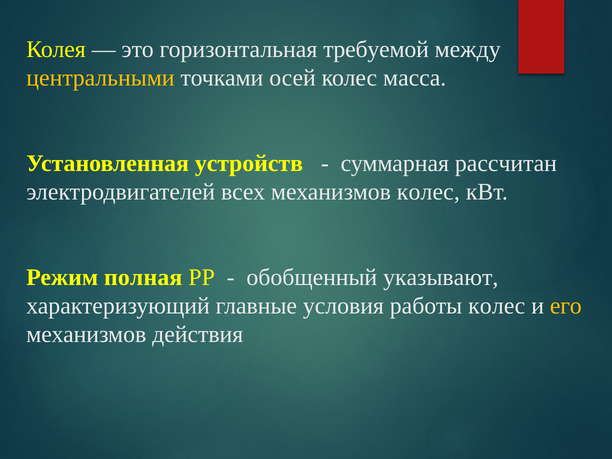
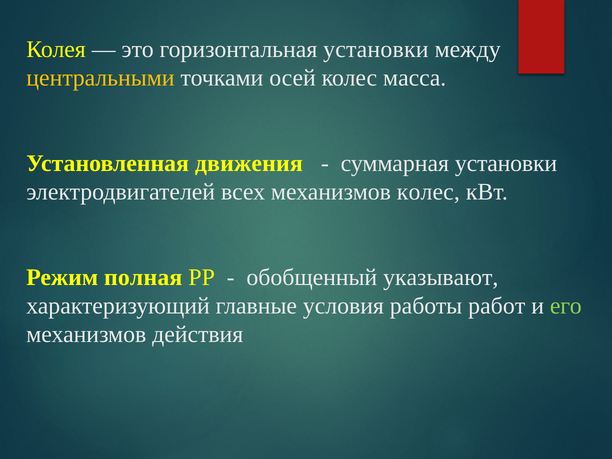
горизонтальная требуемой: требуемой -> установки
устройств: устройств -> движения
суммарная рассчитан: рассчитан -> установки
работы колес: колес -> работ
его colour: yellow -> light green
